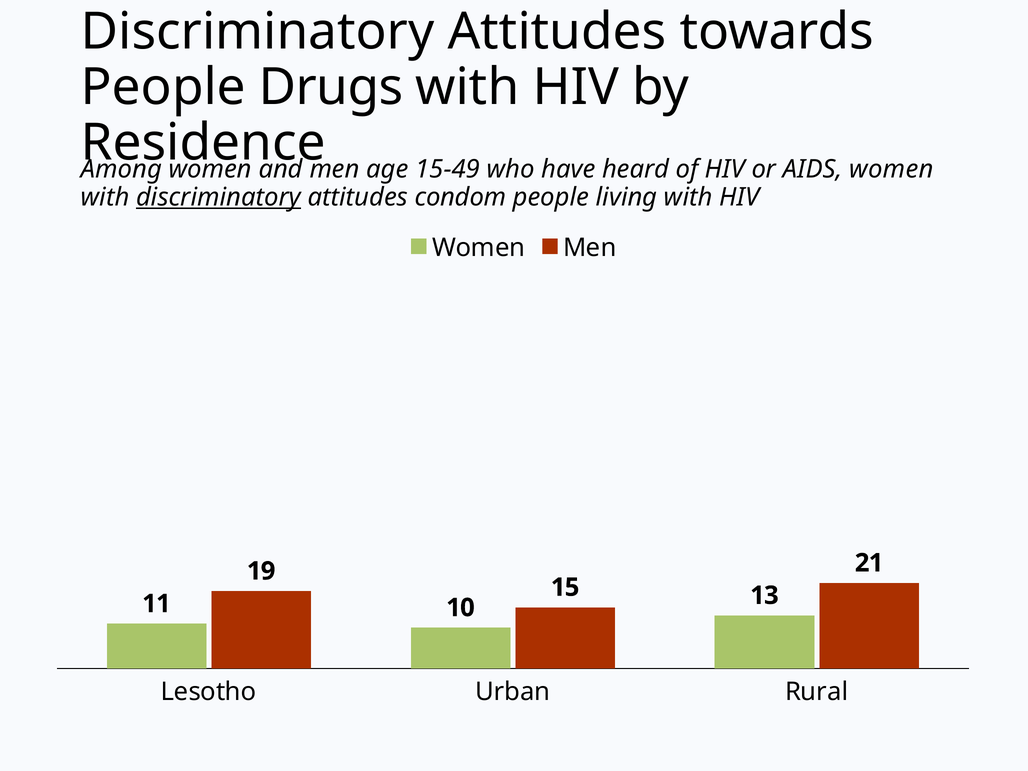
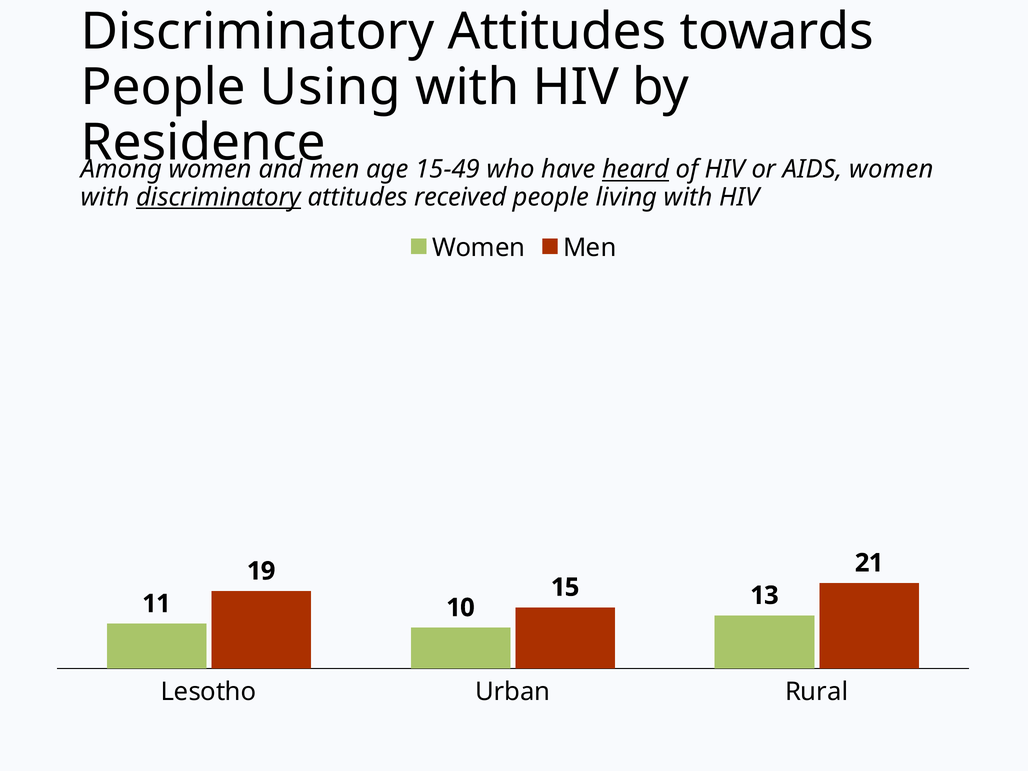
Drugs: Drugs -> Using
heard underline: none -> present
condom: condom -> received
